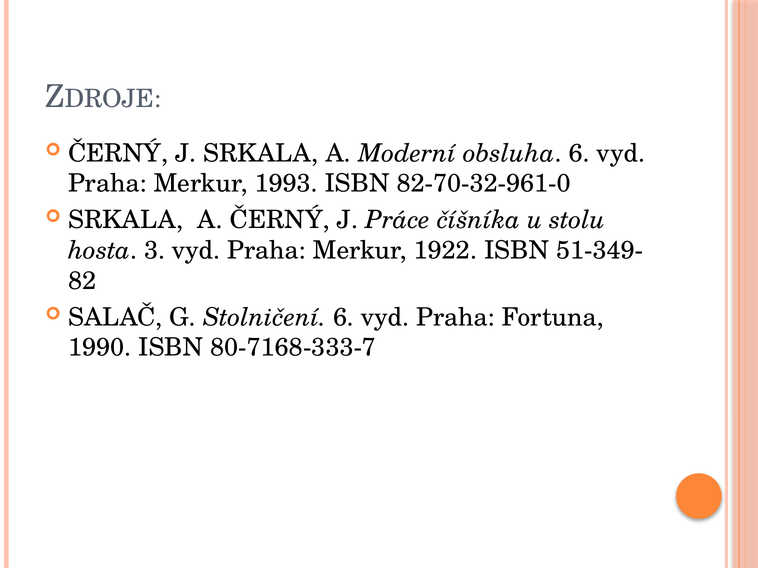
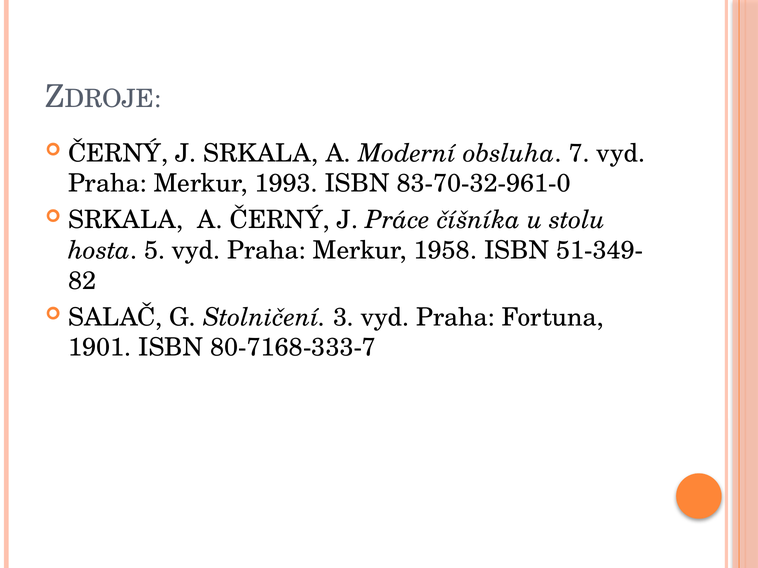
obsluha 6: 6 -> 7
82-70-32-961-0: 82-70-32-961-0 -> 83-70-32-961-0
3: 3 -> 5
1922: 1922 -> 1958
Stolničení 6: 6 -> 3
1990: 1990 -> 1901
